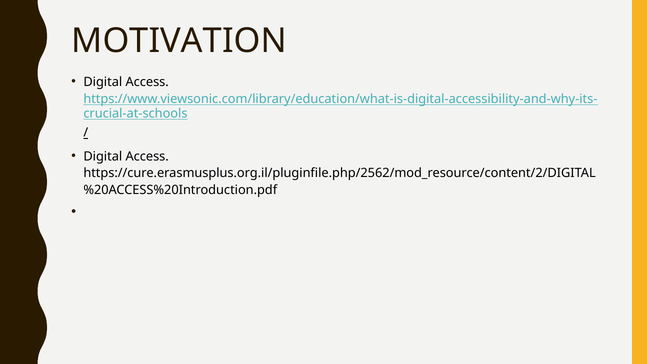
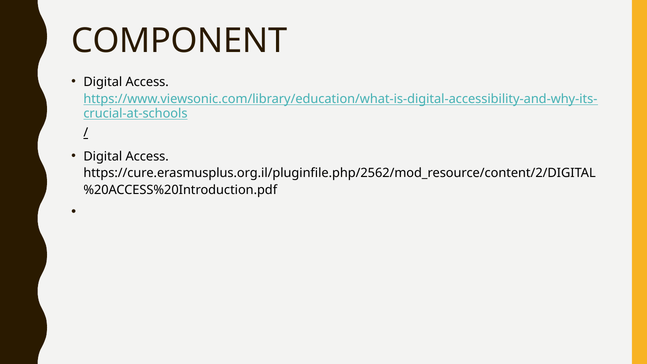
MOTIVATION: MOTIVATION -> COMPONENT
